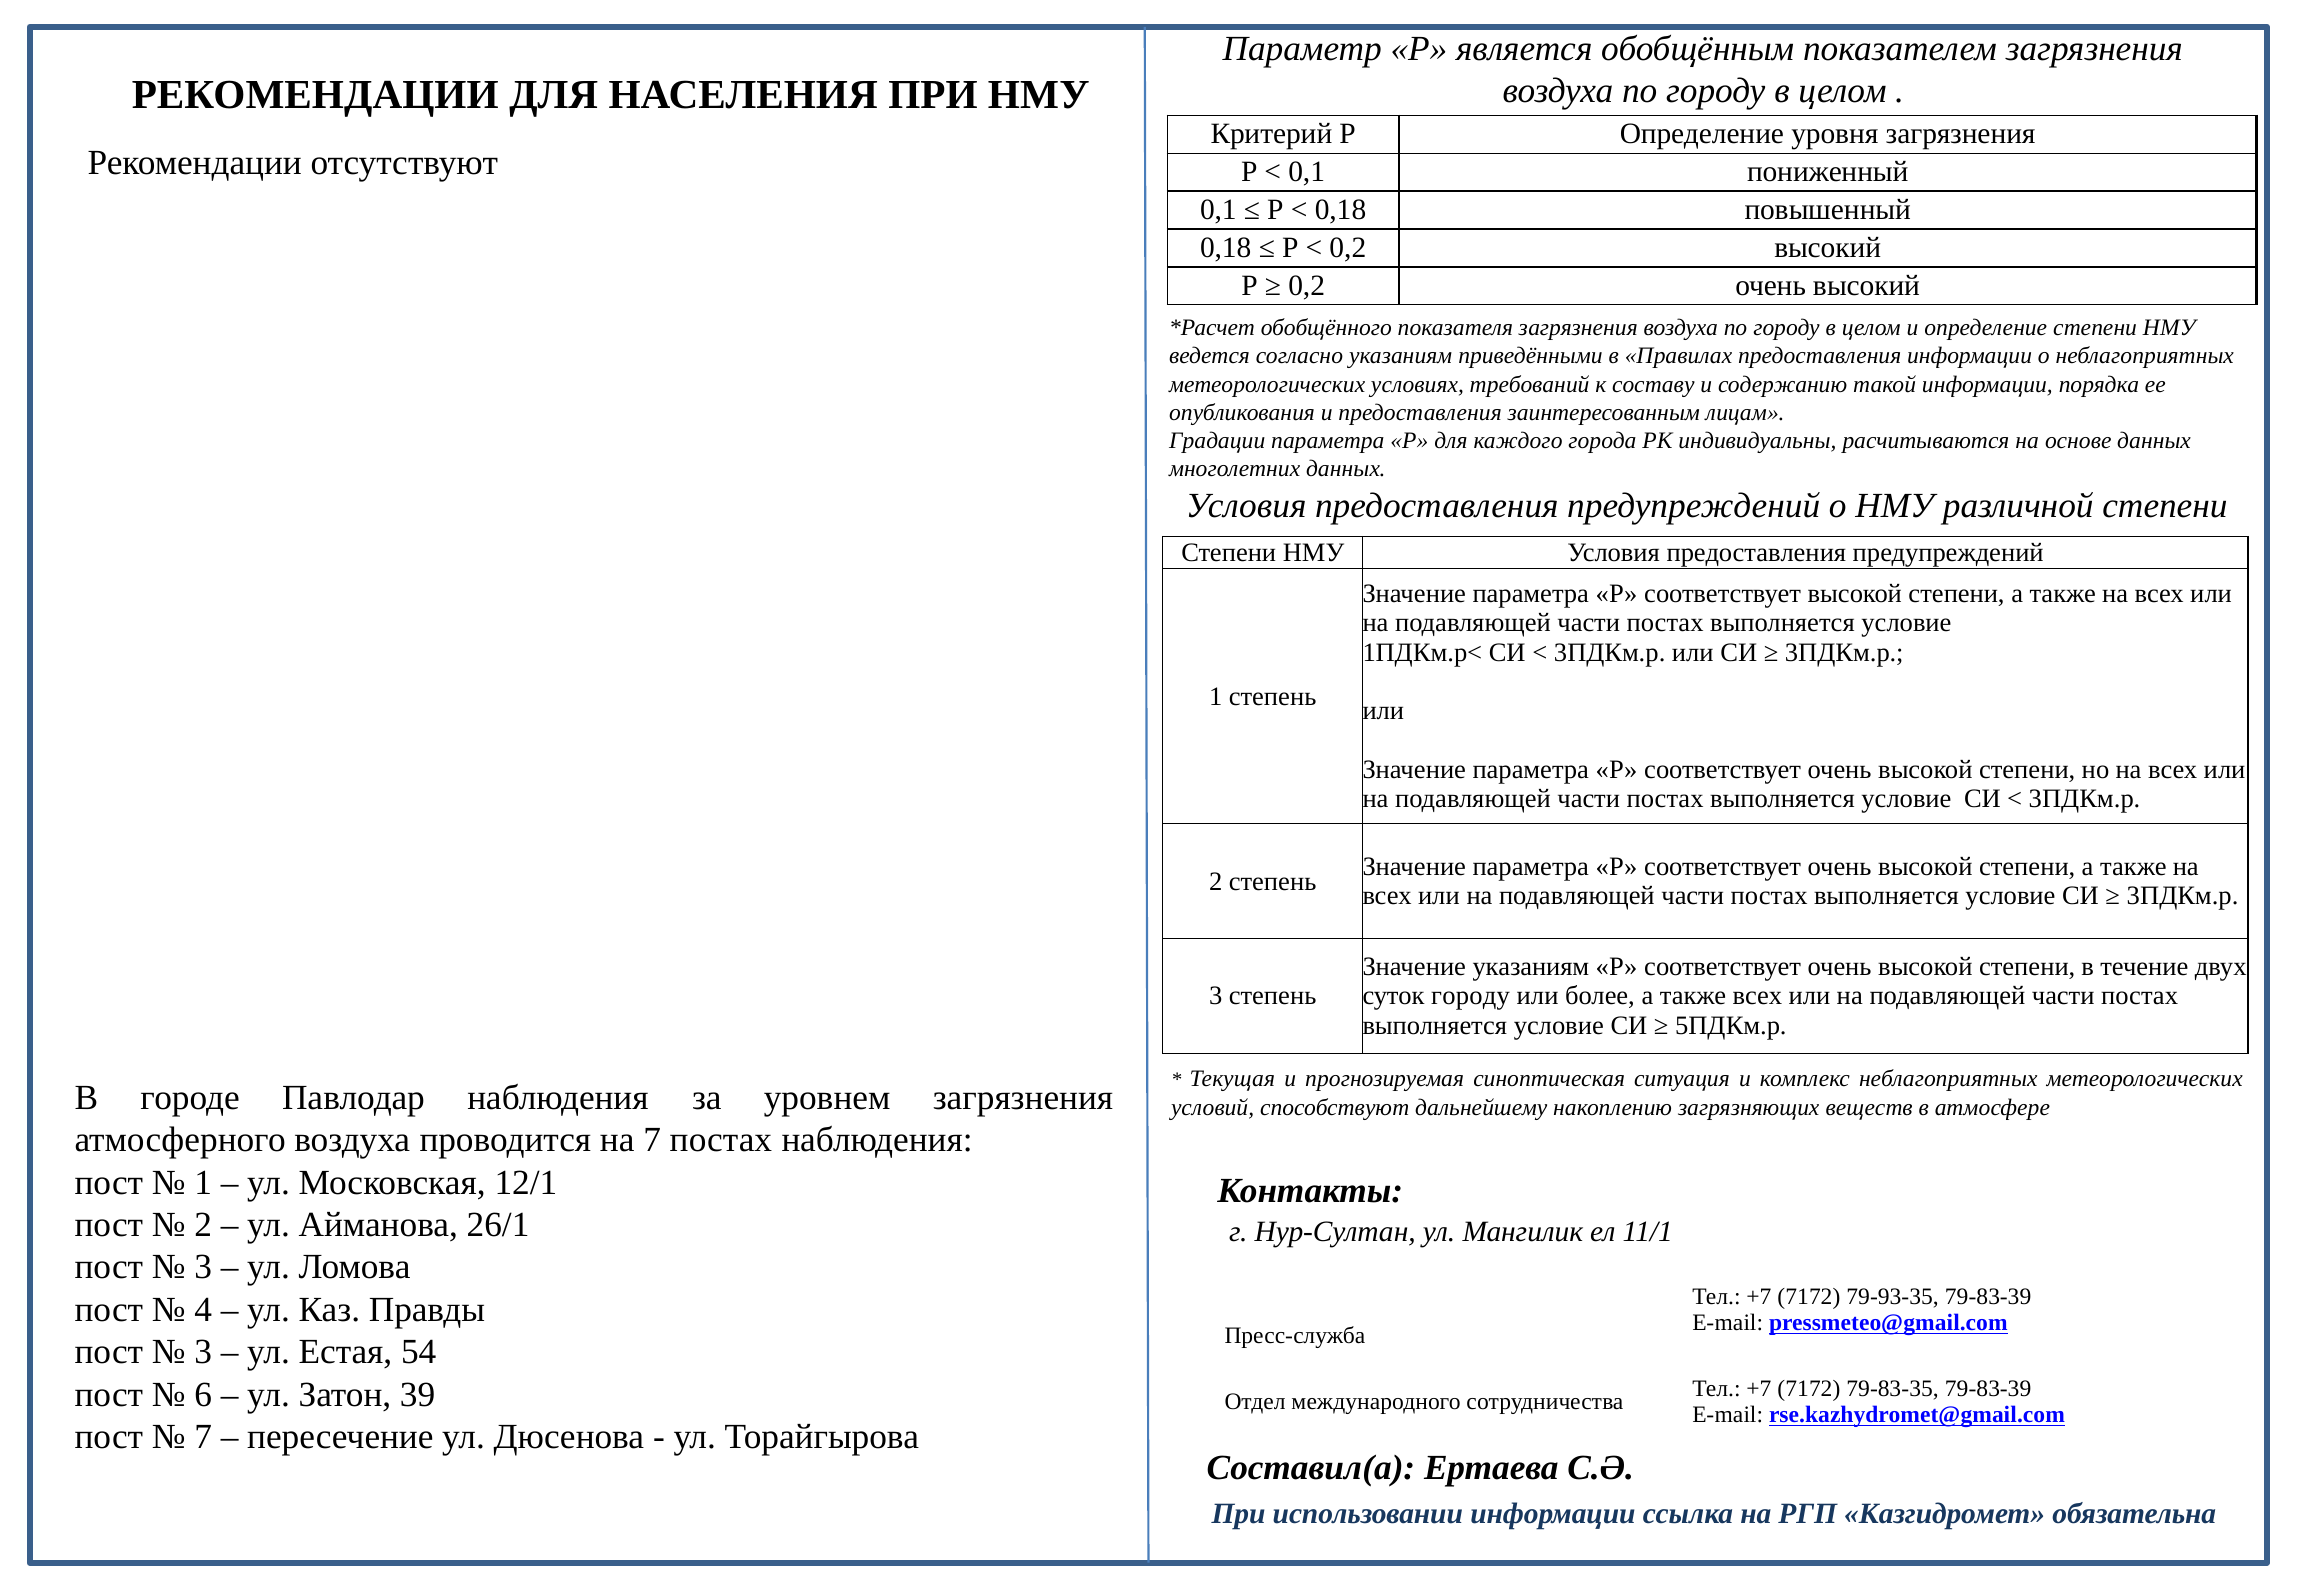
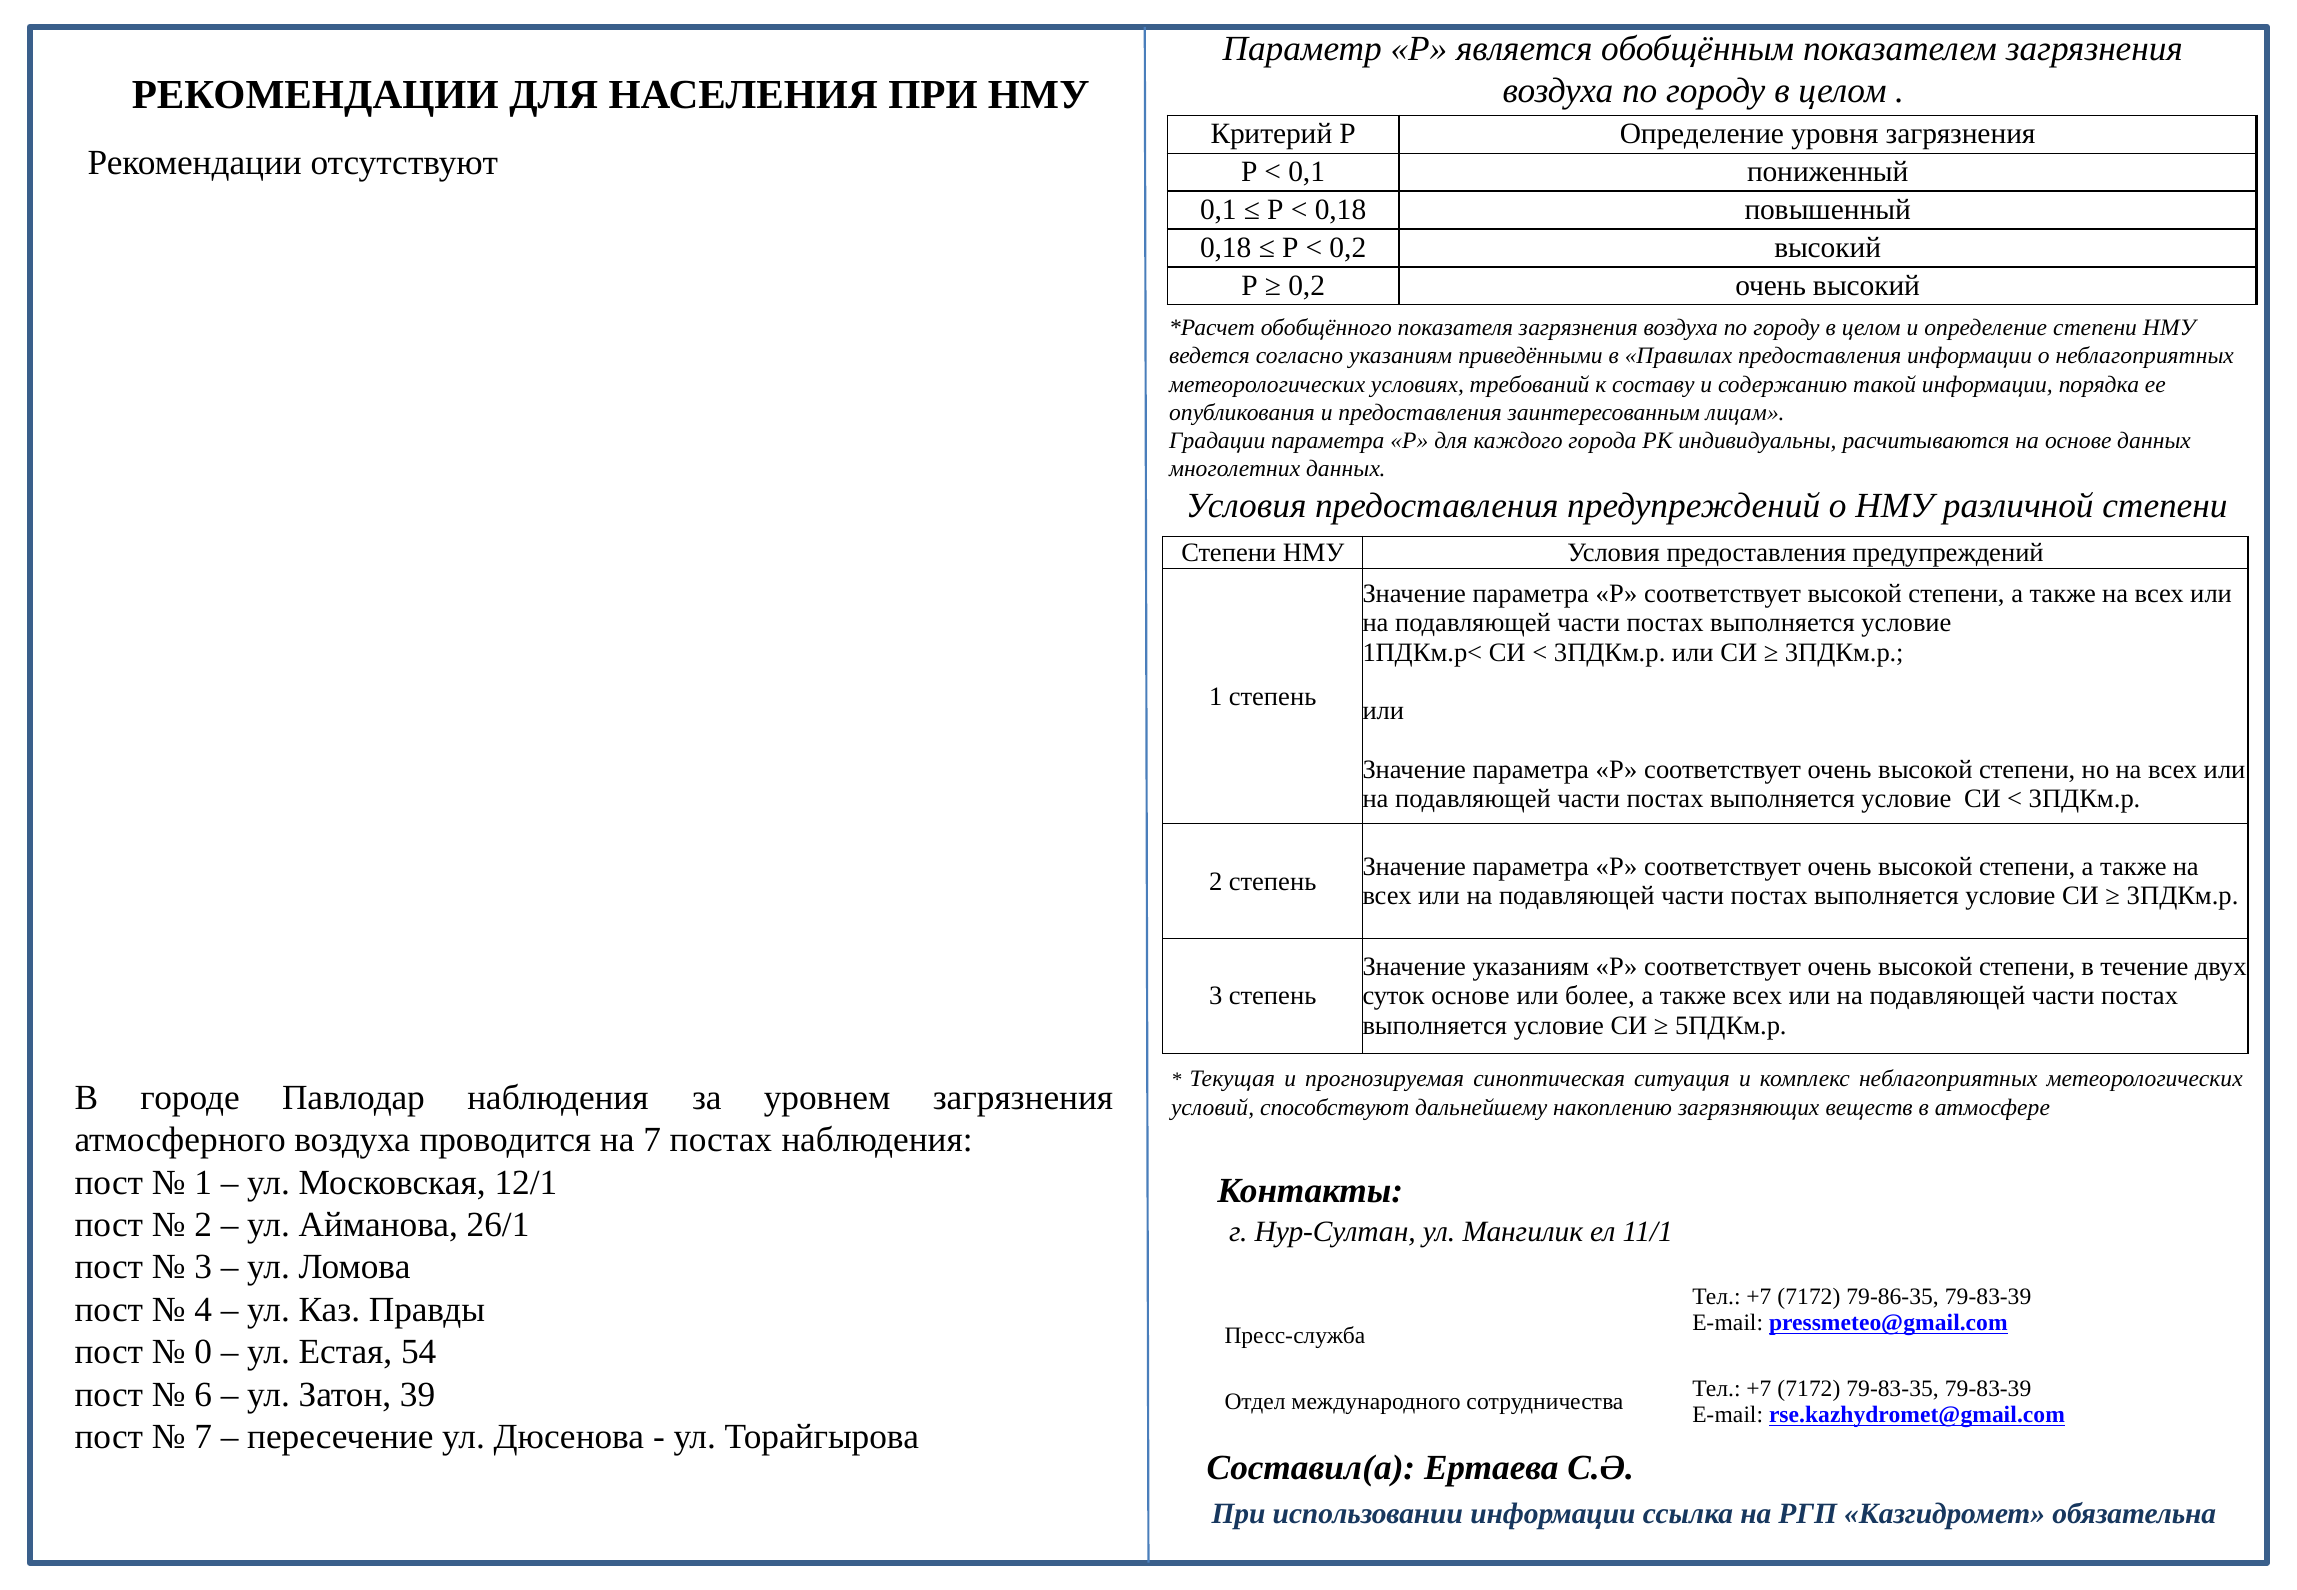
суток городу: городу -> основе
79-93-35: 79-93-35 -> 79-86-35
3 at (203, 1352): 3 -> 0
